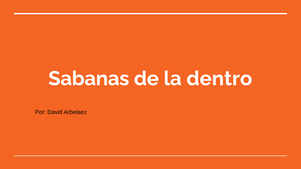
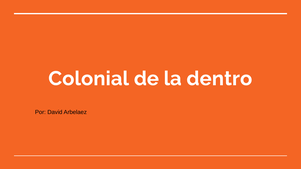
Sabanas: Sabanas -> Colonial
